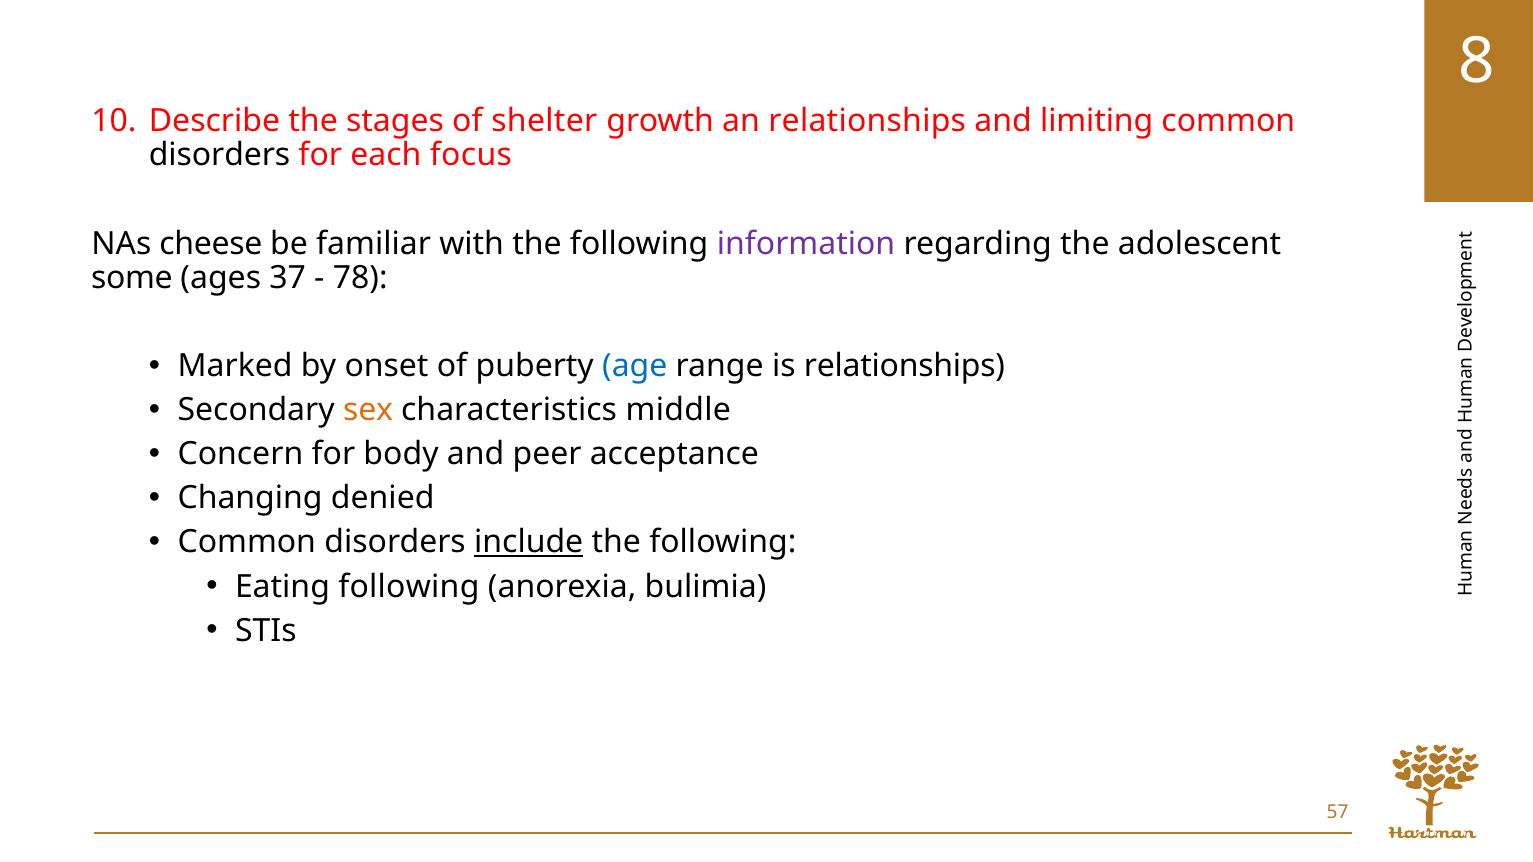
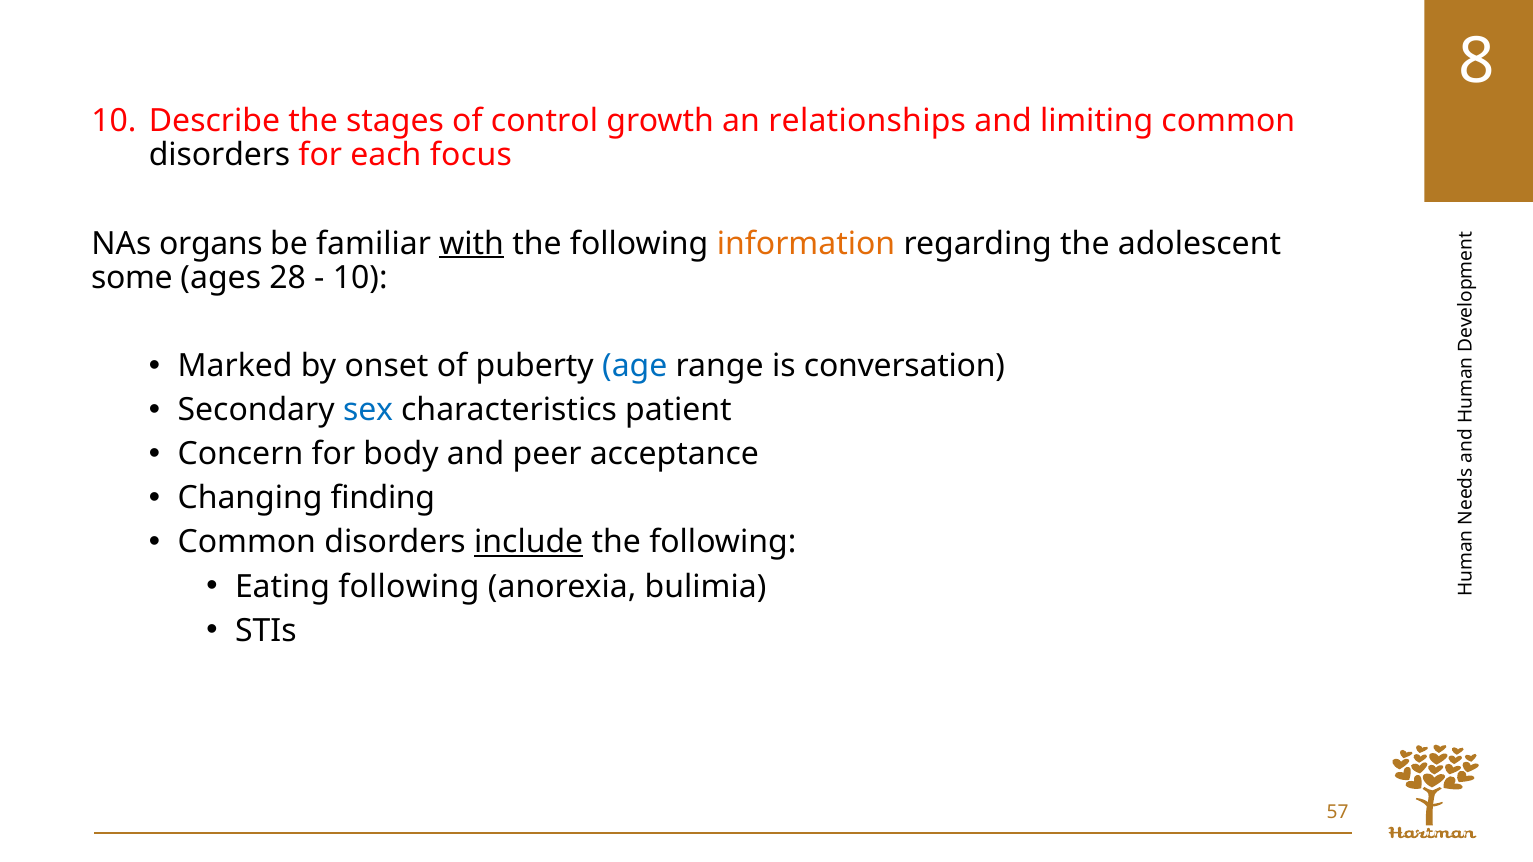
shelter: shelter -> control
cheese: cheese -> organs
with underline: none -> present
information colour: purple -> orange
37: 37 -> 28
78 at (360, 278): 78 -> 10
is relationships: relationships -> conversation
sex colour: orange -> blue
middle: middle -> patient
denied: denied -> finding
